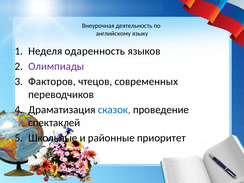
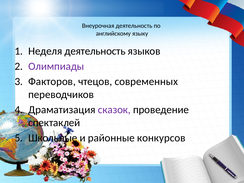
Неделя одаренность: одаренность -> деятельность
сказок colour: blue -> purple
приоритет: приоритет -> конкурсов
